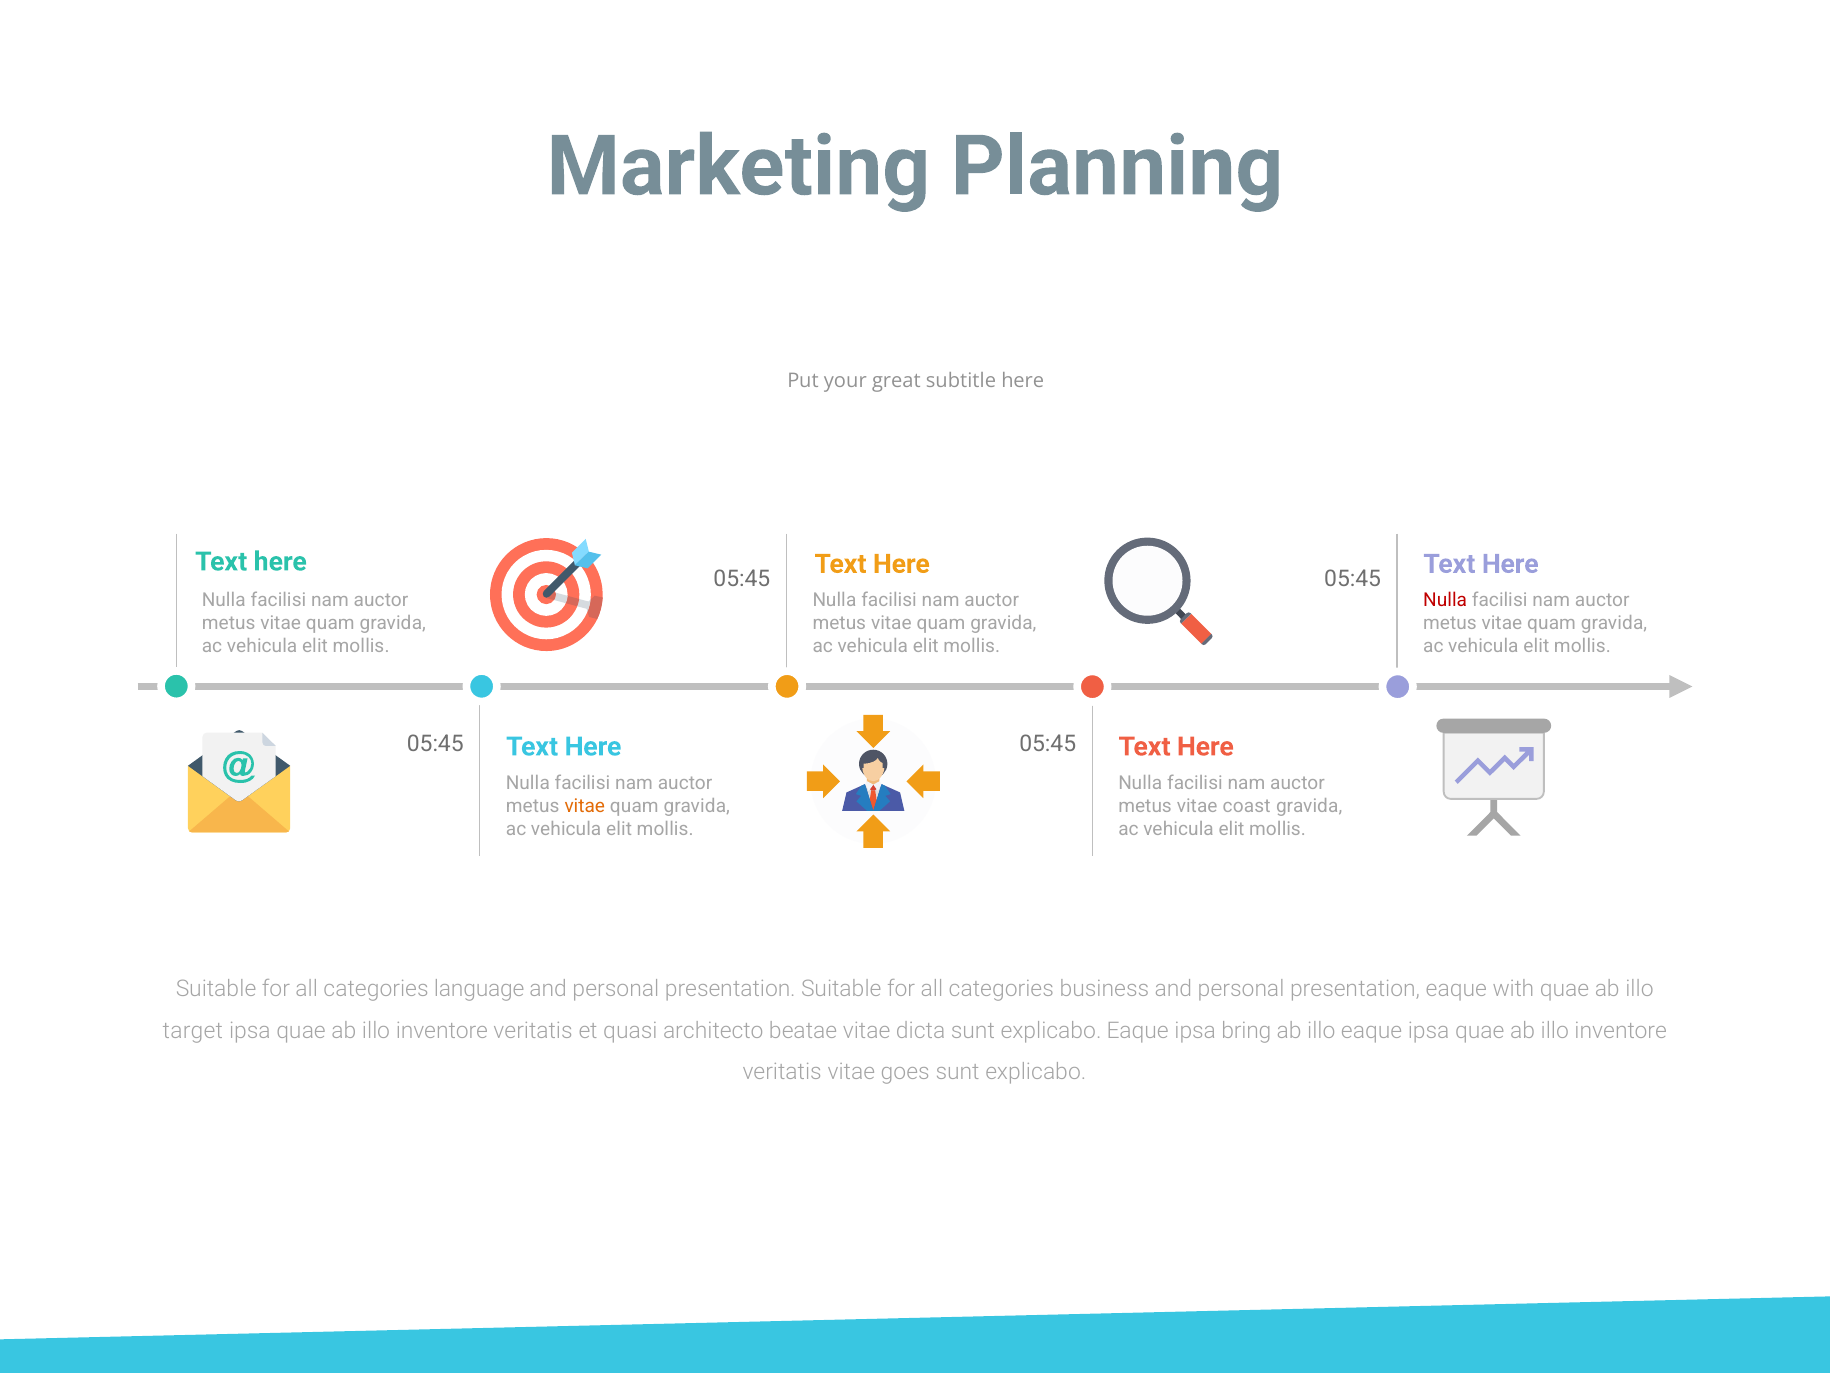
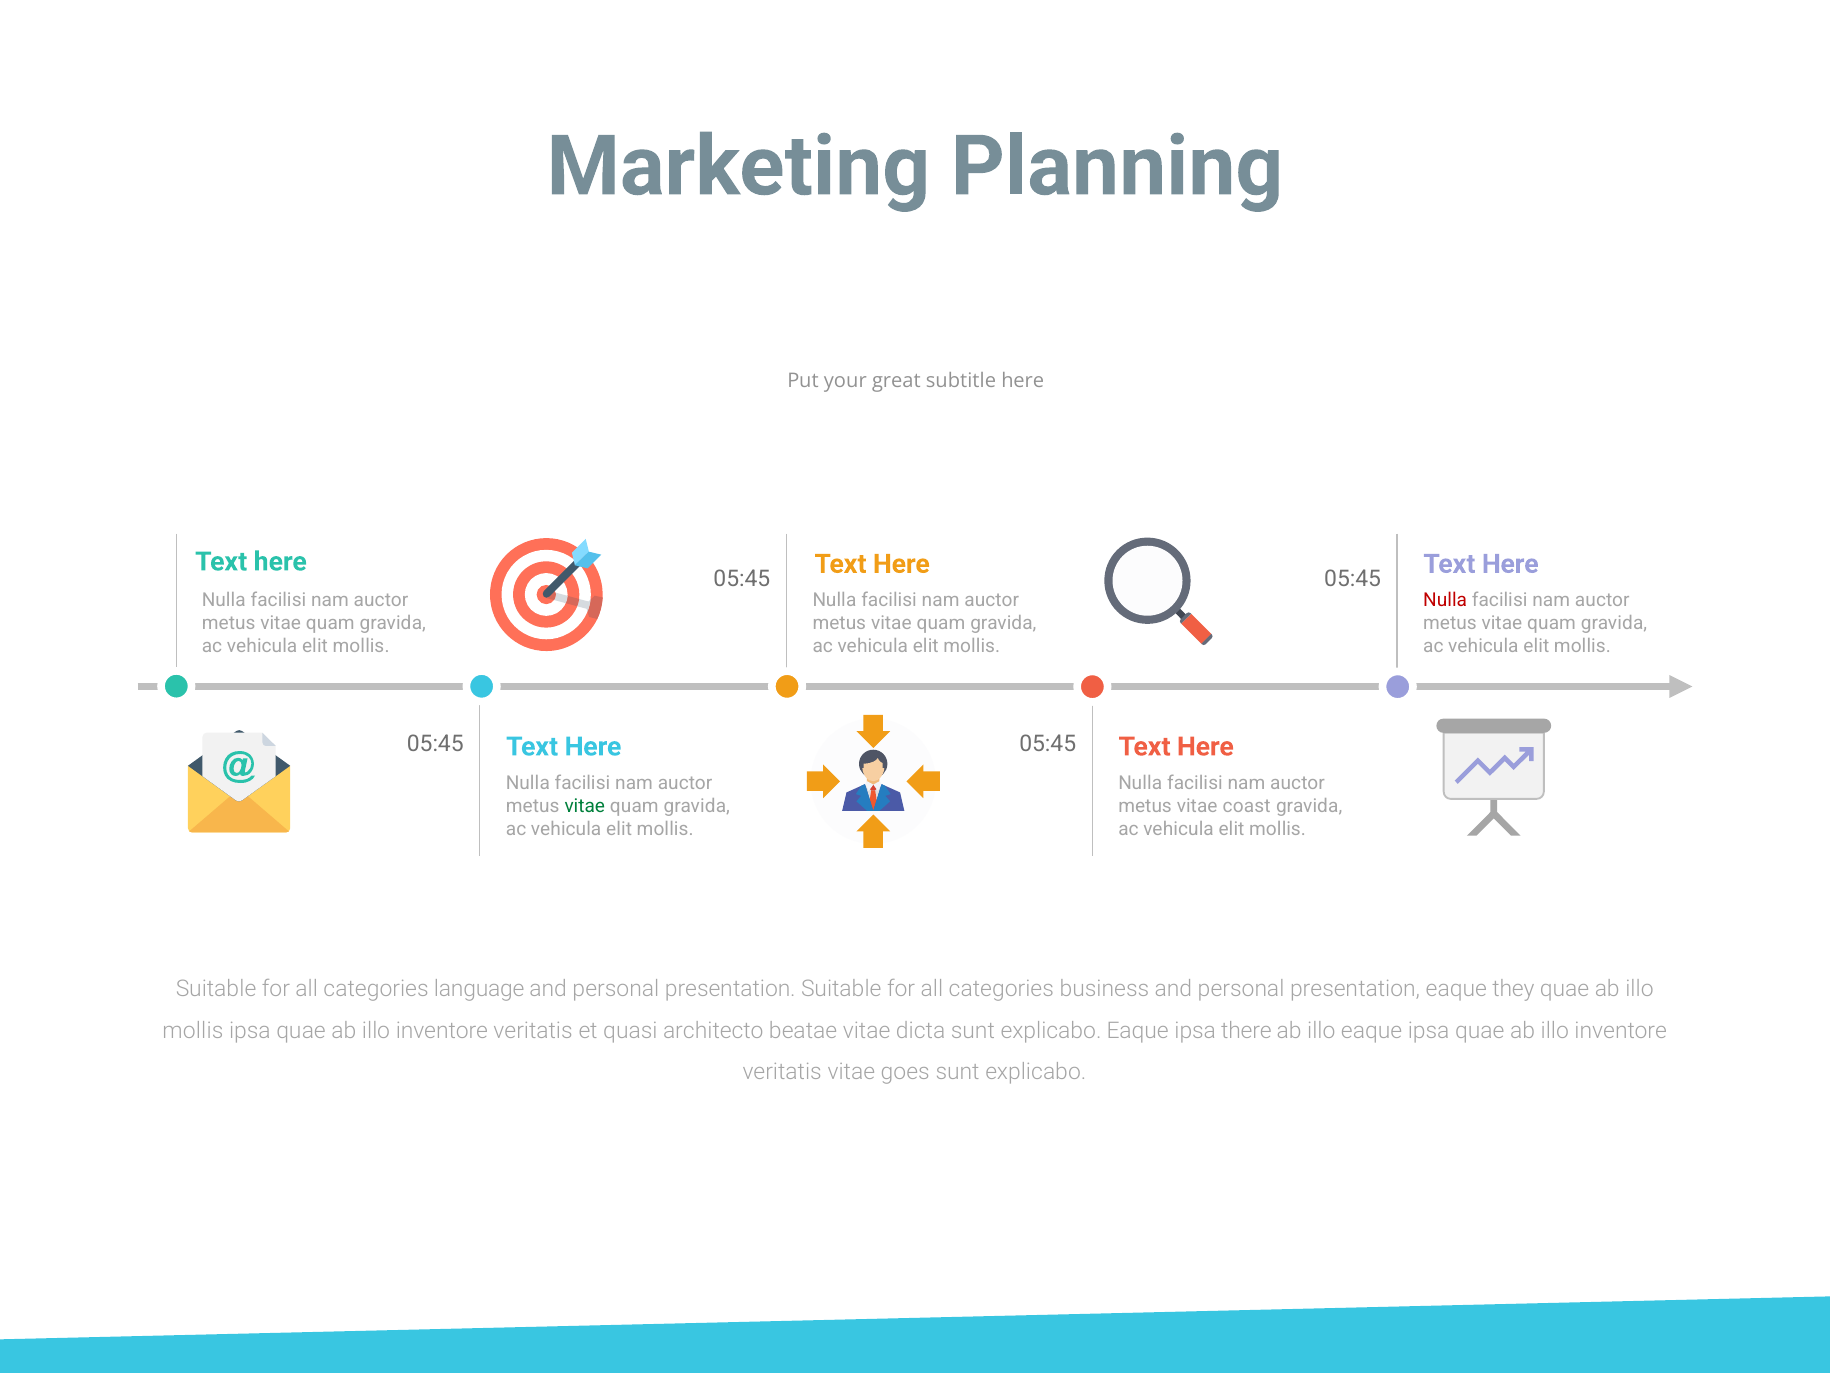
vitae at (585, 806) colour: orange -> green
with: with -> they
target at (193, 1030): target -> mollis
bring: bring -> there
